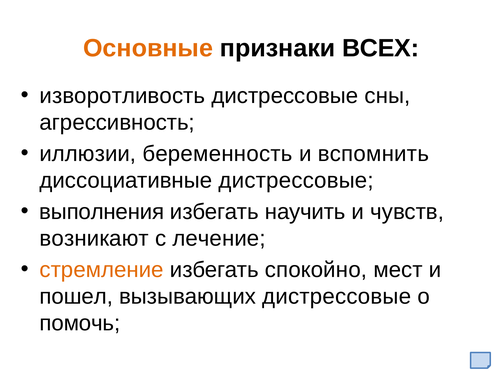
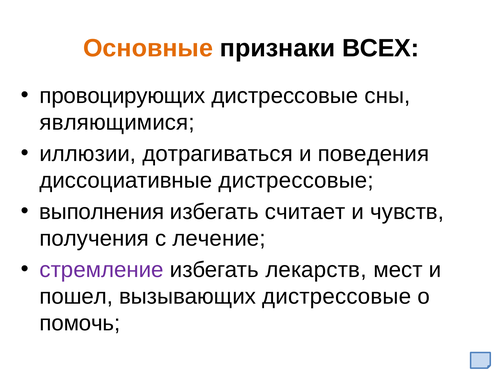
изворотливость: изворотливость -> провоцирующих
агрессивность: агрессивность -> являющимися
беременность: беременность -> дотрагиваться
вспомнить: вспомнить -> поведения
научить: научить -> считает
возникают: возникают -> получения
стремление colour: orange -> purple
спокойно: спокойно -> лекарств
